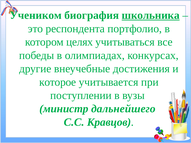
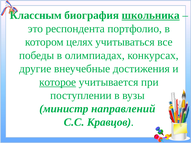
Учеником: Учеником -> Классным
которое underline: none -> present
дальнейшего: дальнейшего -> направлений
